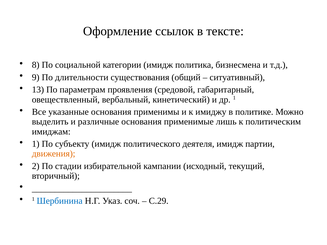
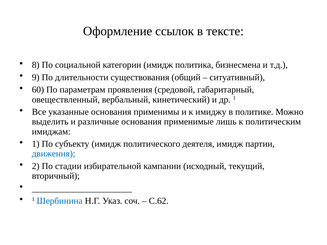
13: 13 -> 60
движения colour: orange -> blue
С.29: С.29 -> С.62
